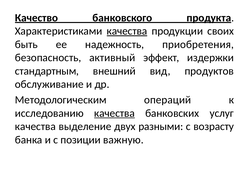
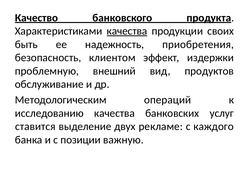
активный: активный -> клиентом
стандартным: стандартным -> проблемную
качества at (114, 113) underline: present -> none
качества at (35, 126): качества -> ставится
разными: разными -> рекламе
возрасту: возрасту -> каждого
